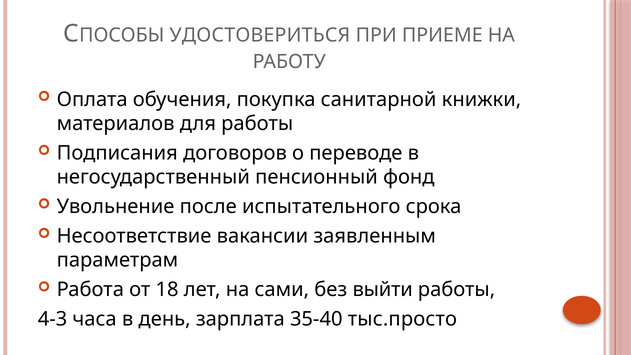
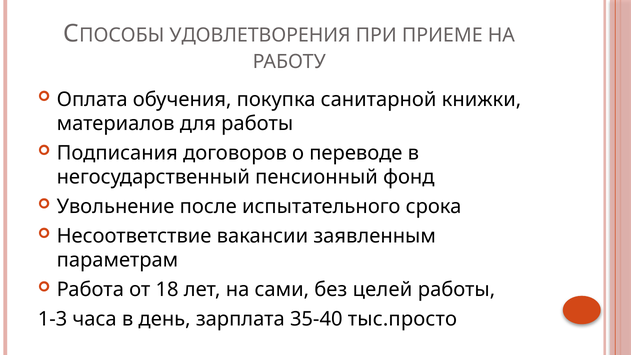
УДОСТОВЕРИТЬСЯ: УДОСТОВЕРИТЬСЯ -> УДОВЛЕТВОРЕНИЯ
выйти: выйти -> целей
4-3: 4-3 -> 1-3
